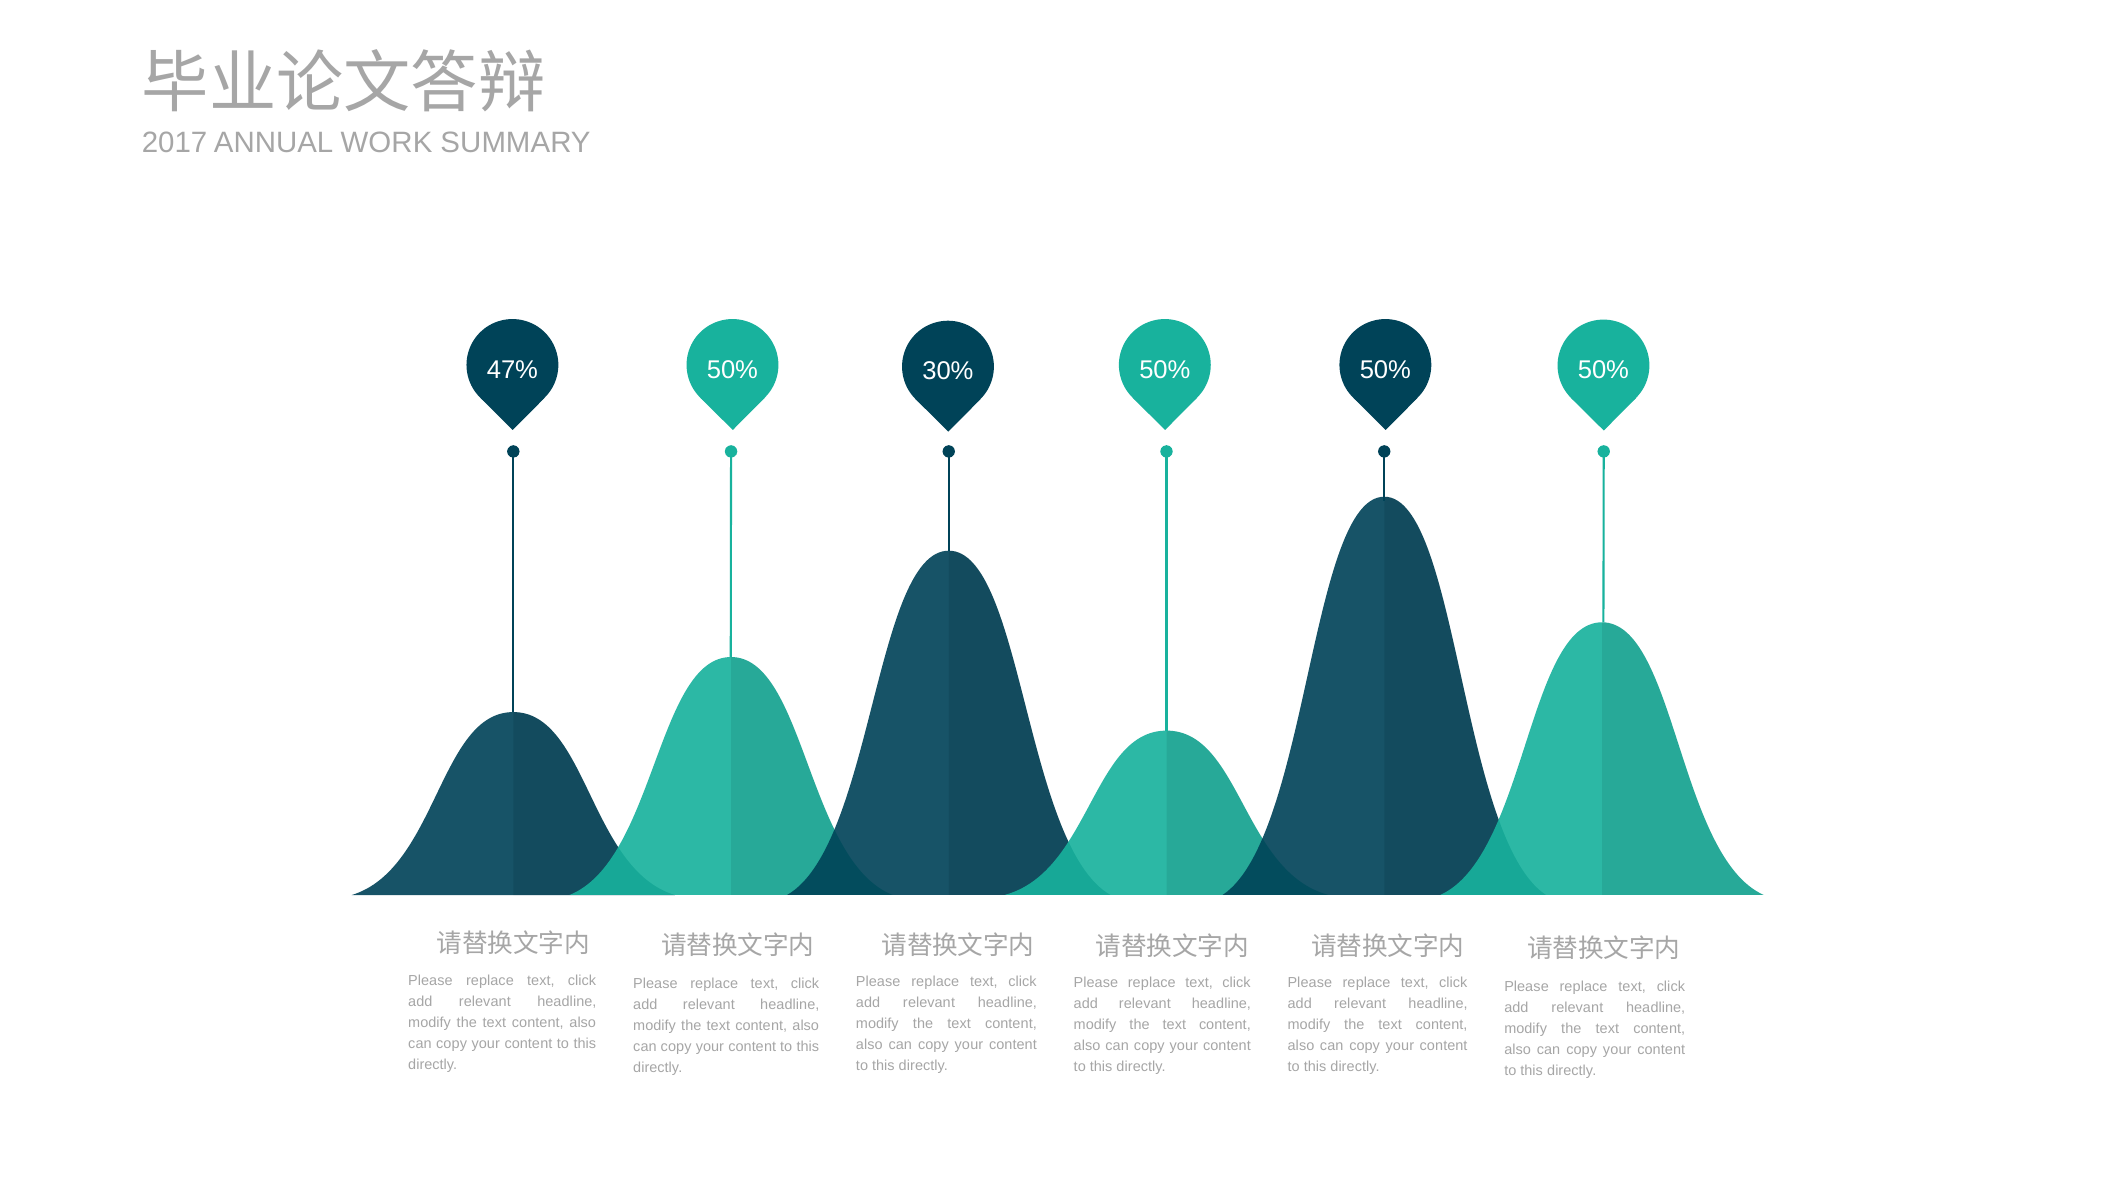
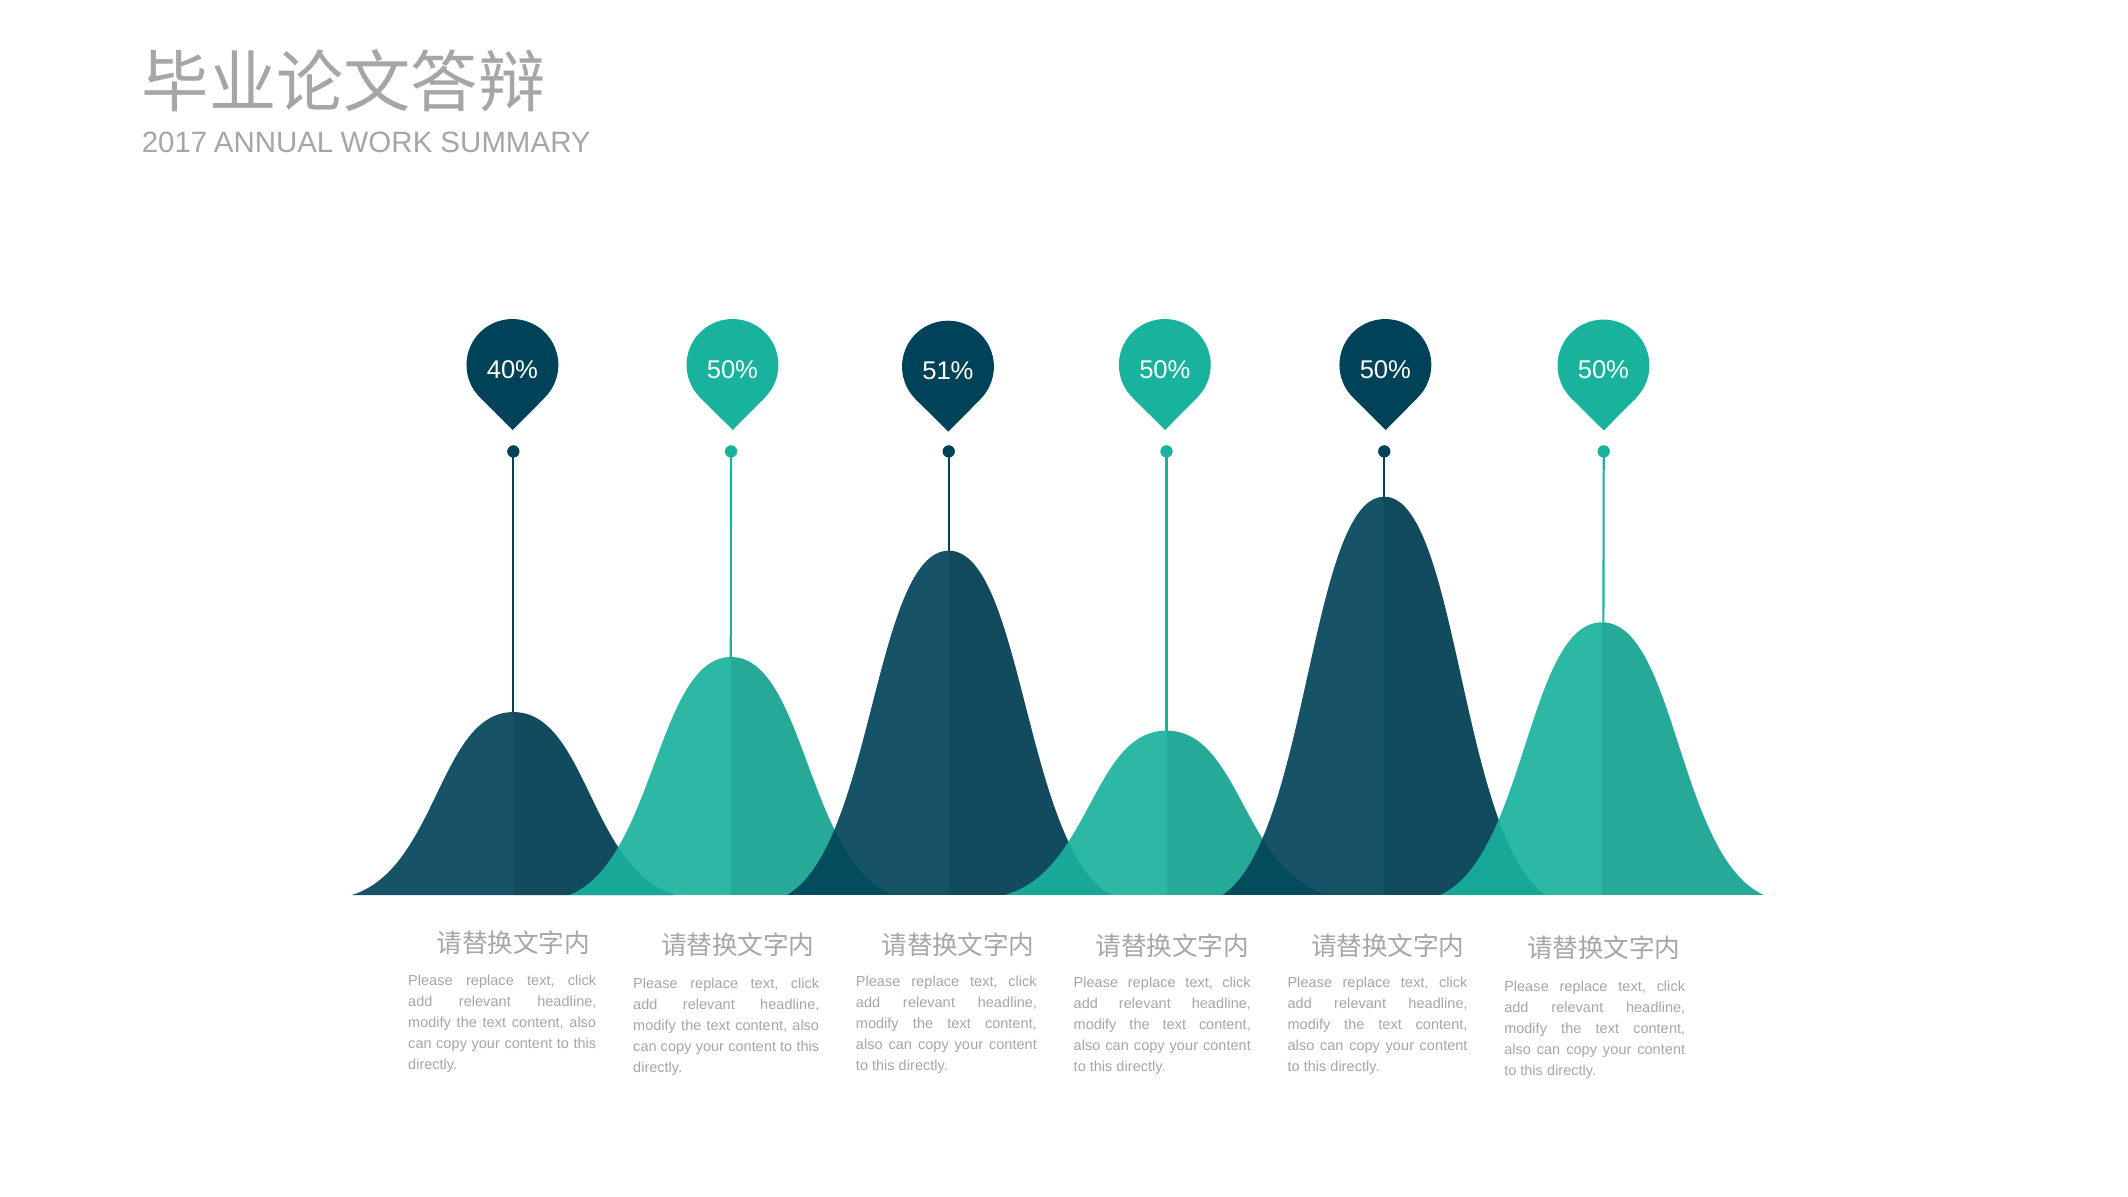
47%: 47% -> 40%
30%: 30% -> 51%
